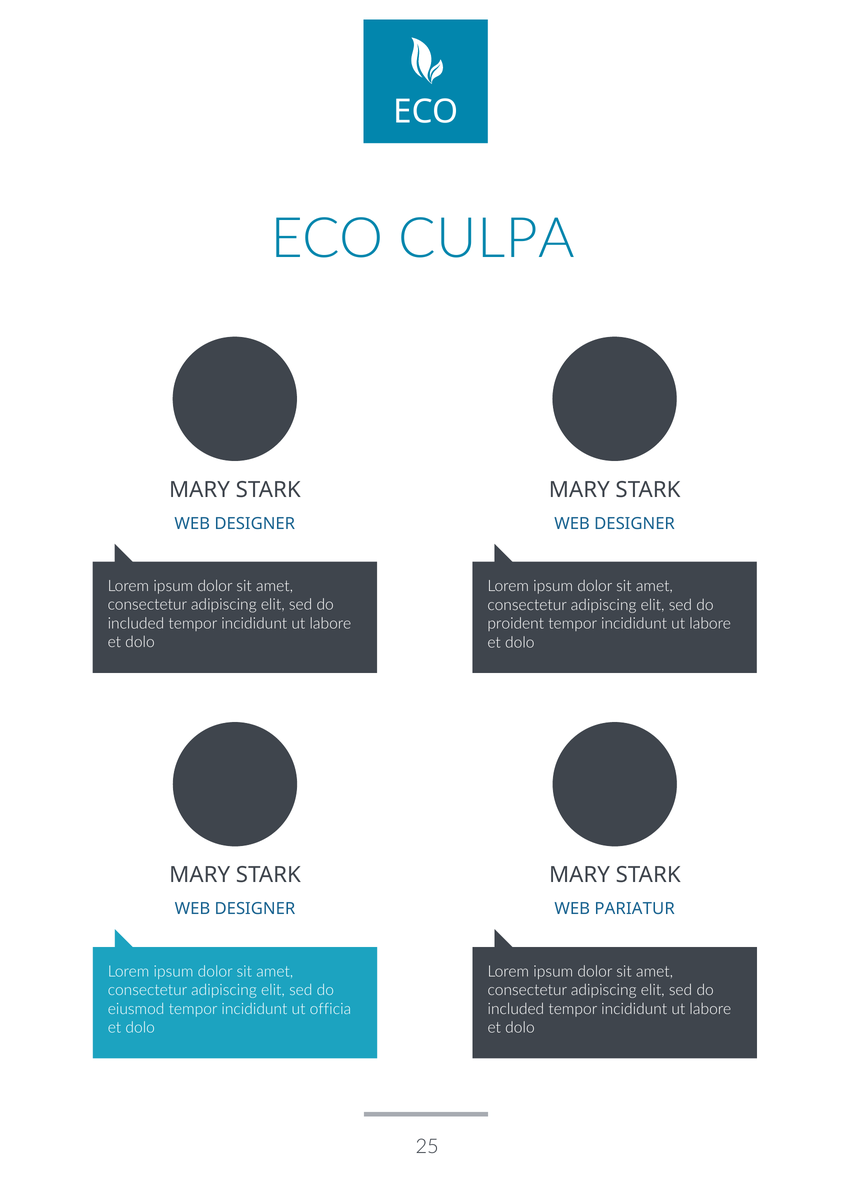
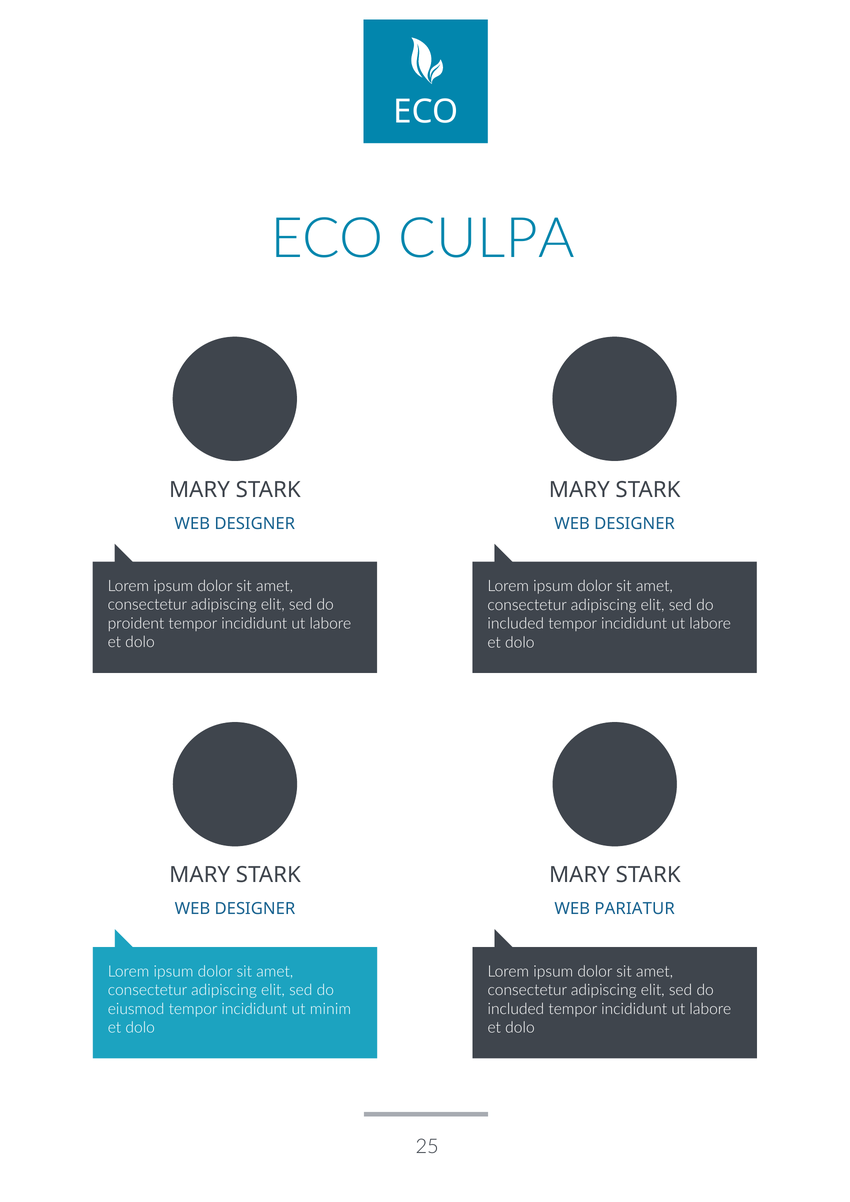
included at (136, 623): included -> proident
proident at (516, 623): proident -> included
officia: officia -> minim
